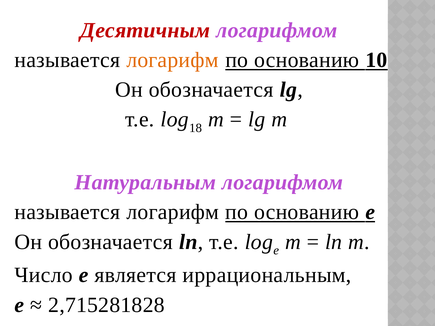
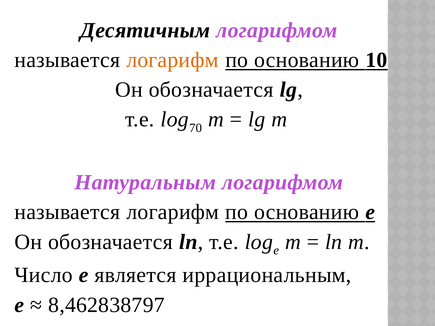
Десятичным colour: red -> black
18: 18 -> 70
2,715281828: 2,715281828 -> 8,462838797
